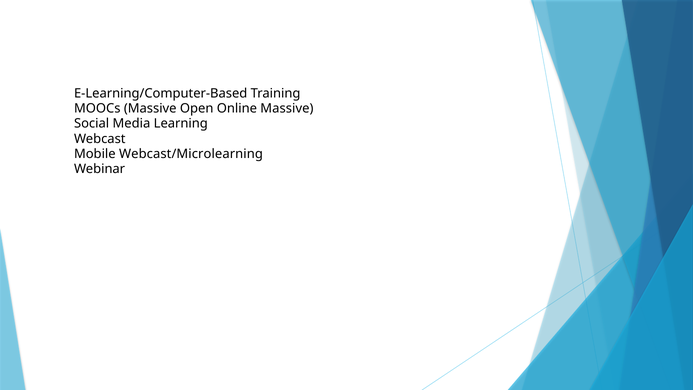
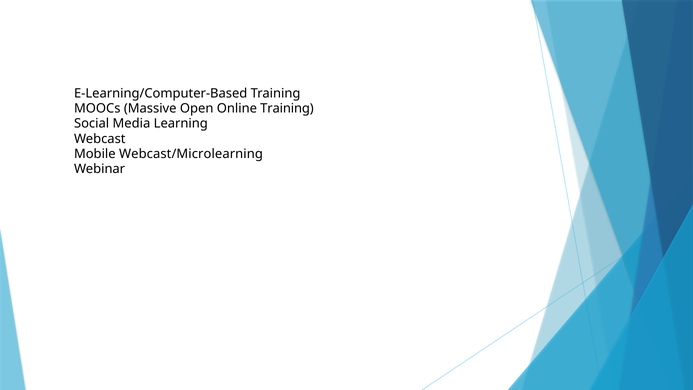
Online Massive: Massive -> Training
